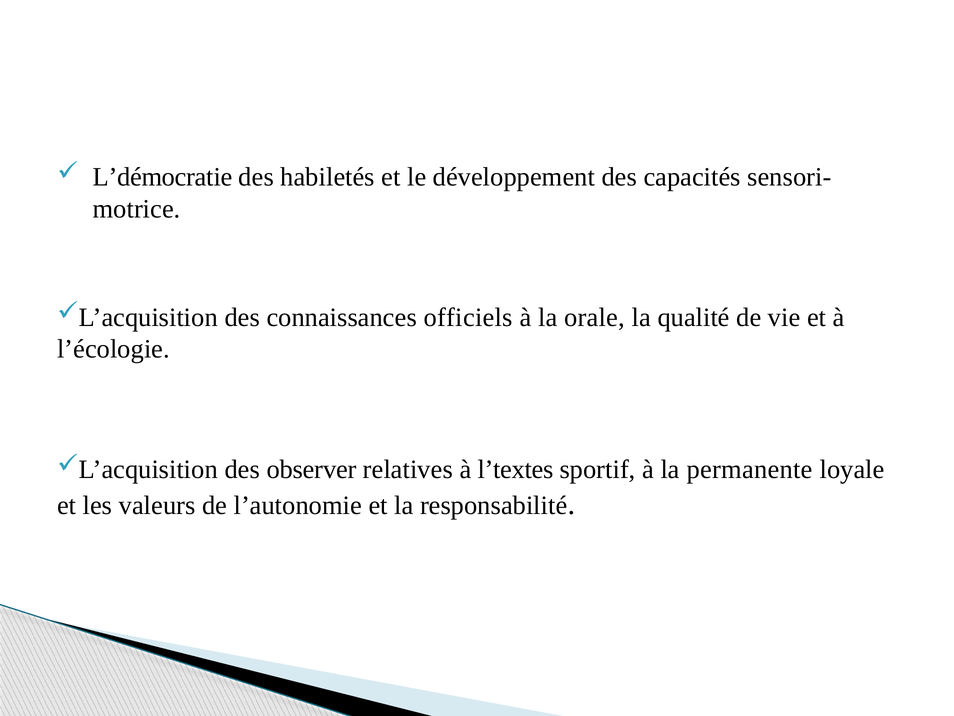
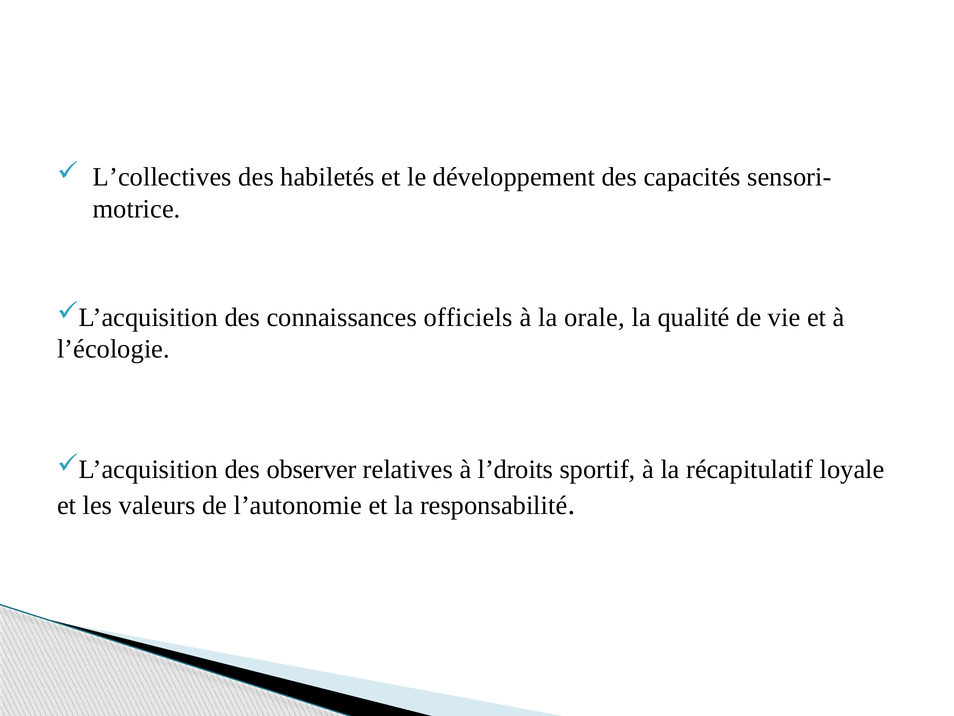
L’démocratie: L’démocratie -> L’collectives
l’textes: l’textes -> l’droits
permanente: permanente -> récapitulatif
